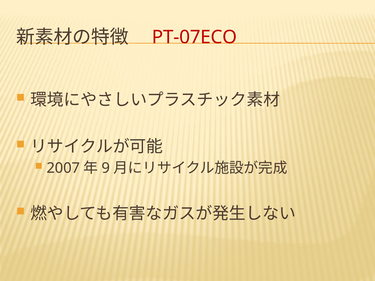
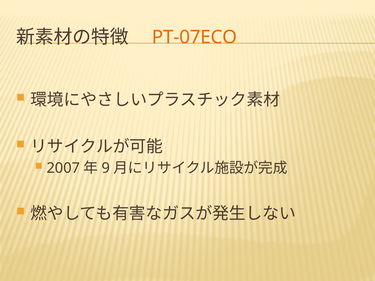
PT-07ECO colour: red -> orange
